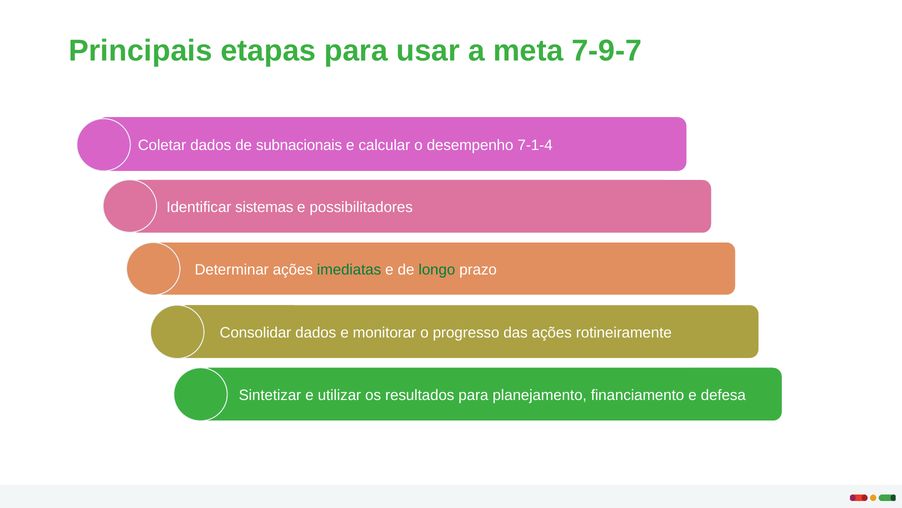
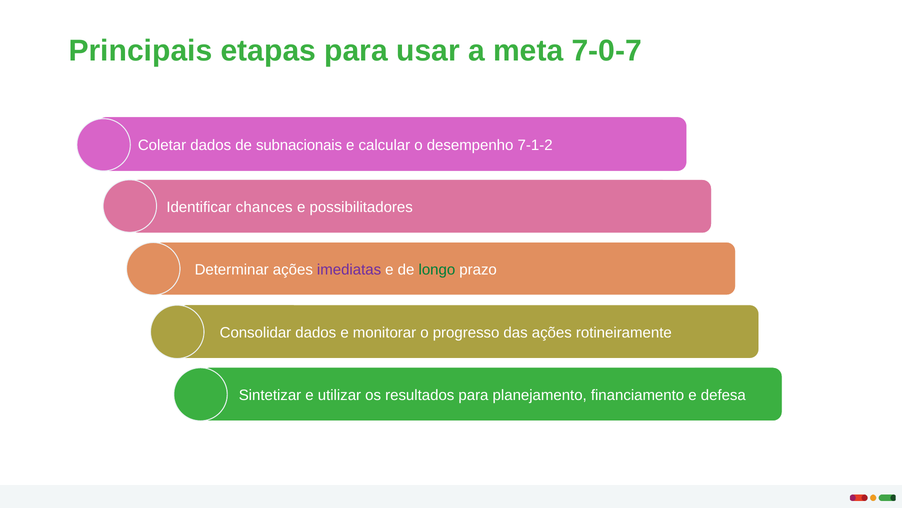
7-9-7: 7-9-7 -> 7-0-7
7-1-4: 7-1-4 -> 7-1-2
sistemas: sistemas -> chances
imediatas colour: green -> purple
